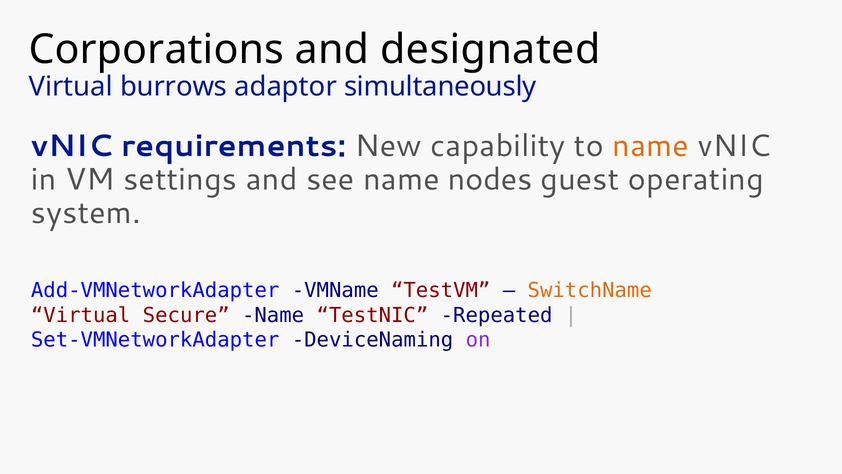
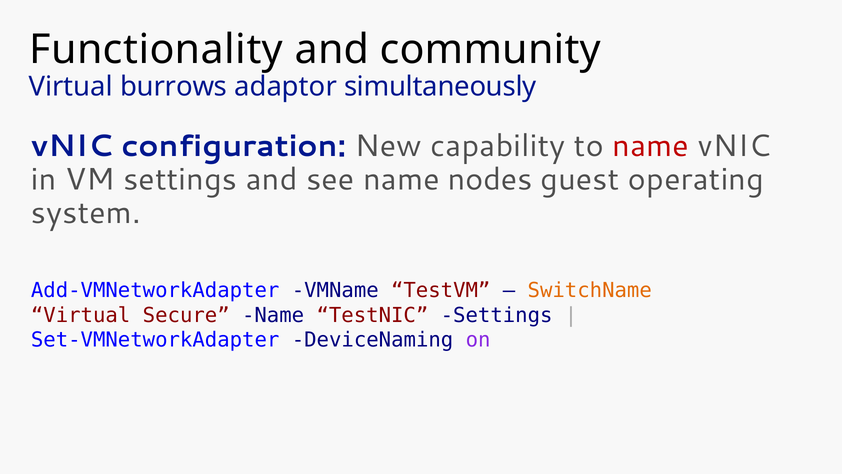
Corporations: Corporations -> Functionality
designated: designated -> community
requirements: requirements -> configuration
name at (651, 146) colour: orange -> red
TestNIC Repeated: Repeated -> Settings
